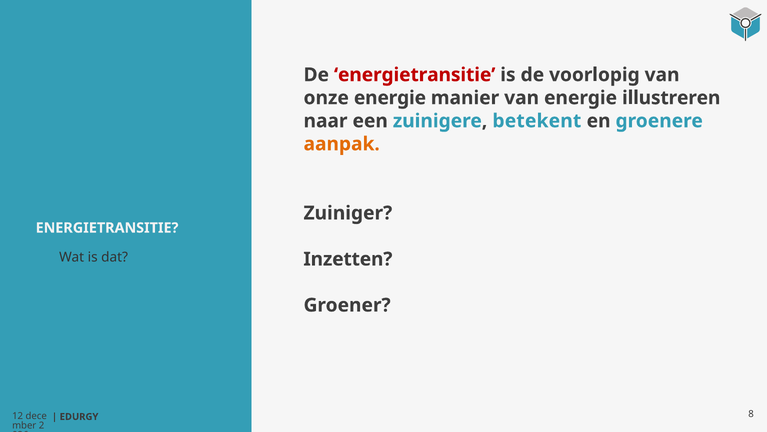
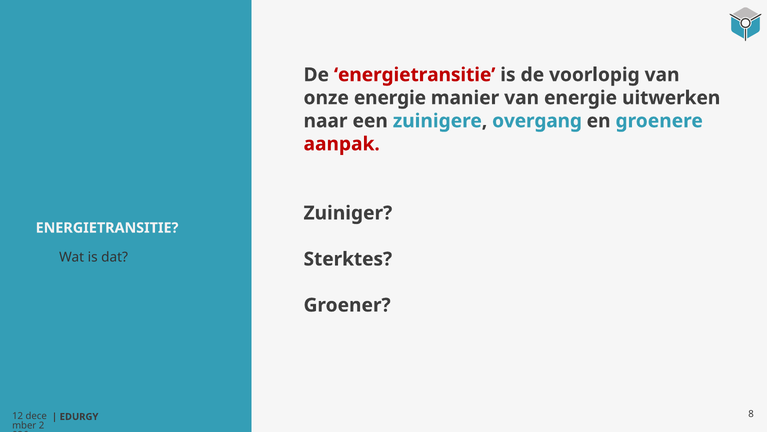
illustreren: illustreren -> uitwerken
betekent: betekent -> overgang
aanpak colour: orange -> red
Inzetten: Inzetten -> Sterktes
